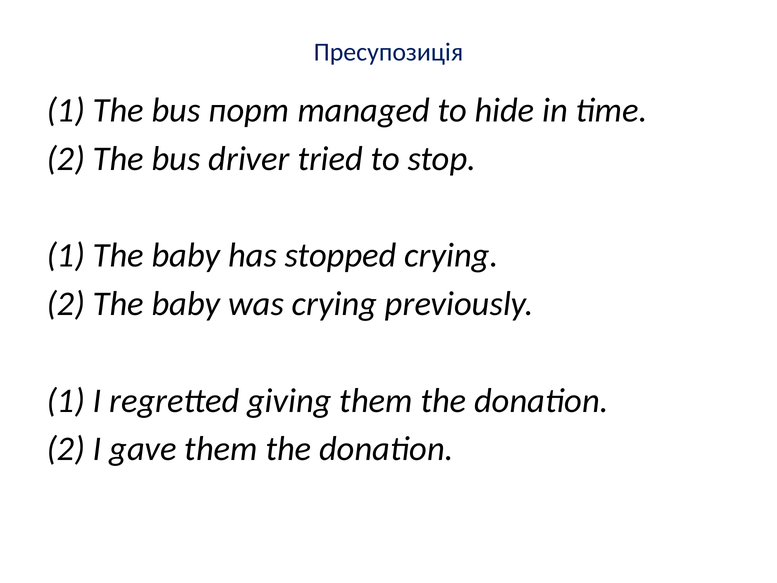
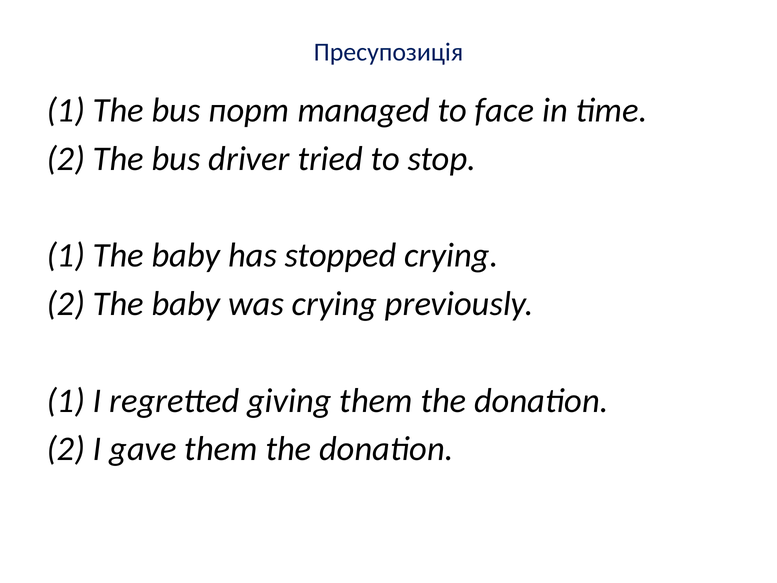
hide: hide -> face
